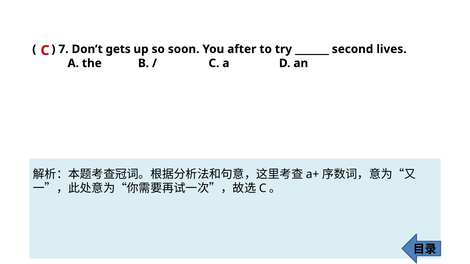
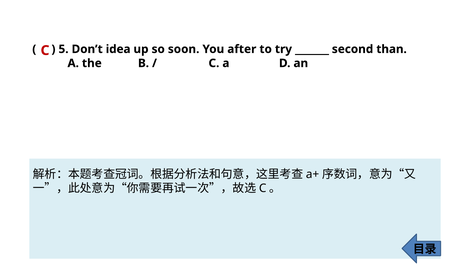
7: 7 -> 5
gets: gets -> idea
lives: lives -> than
